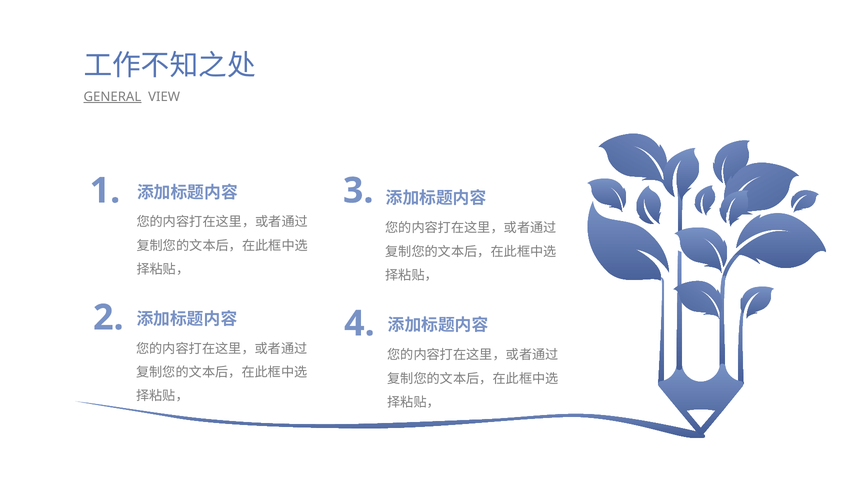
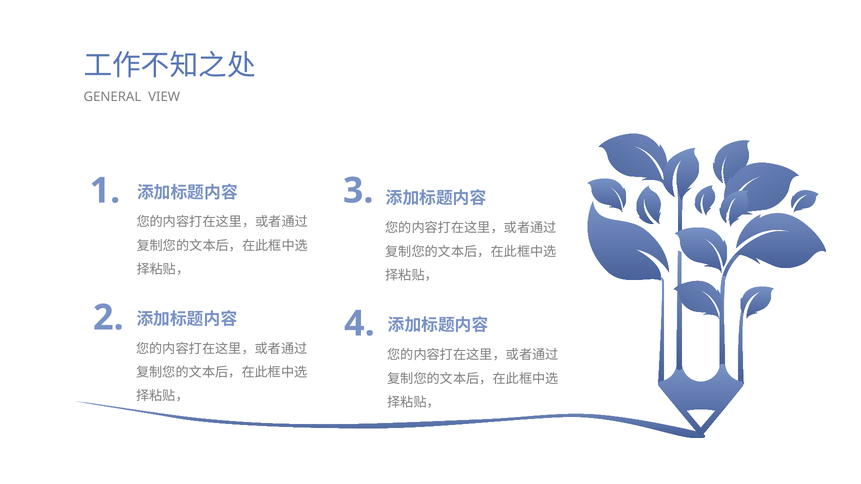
GENERAL underline: present -> none
